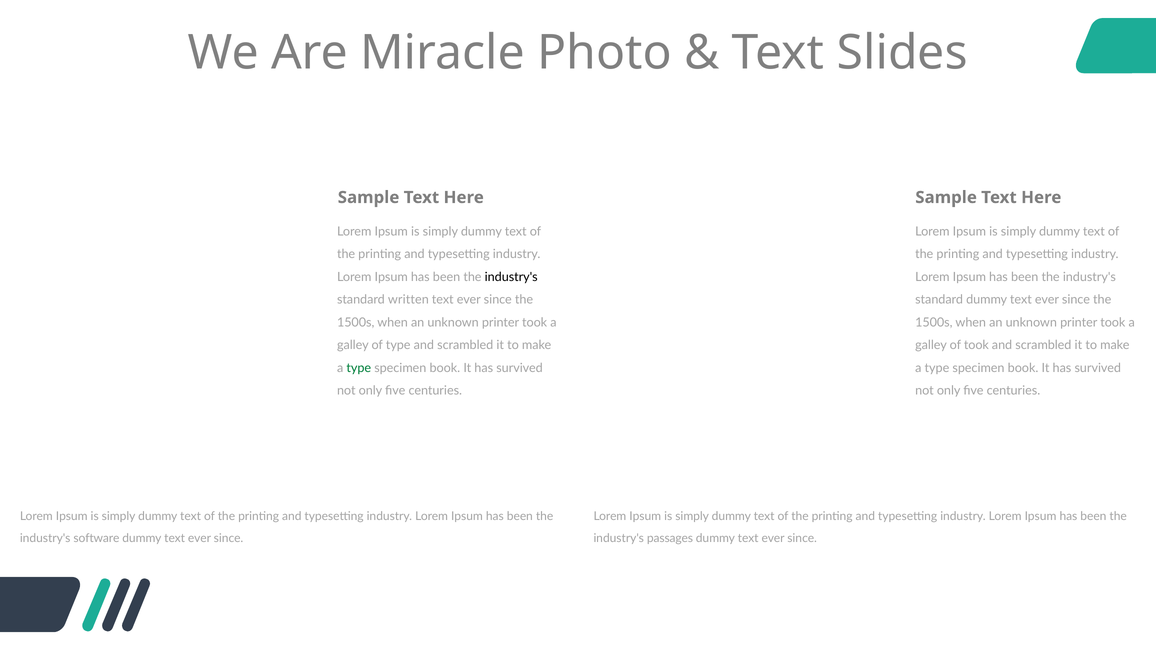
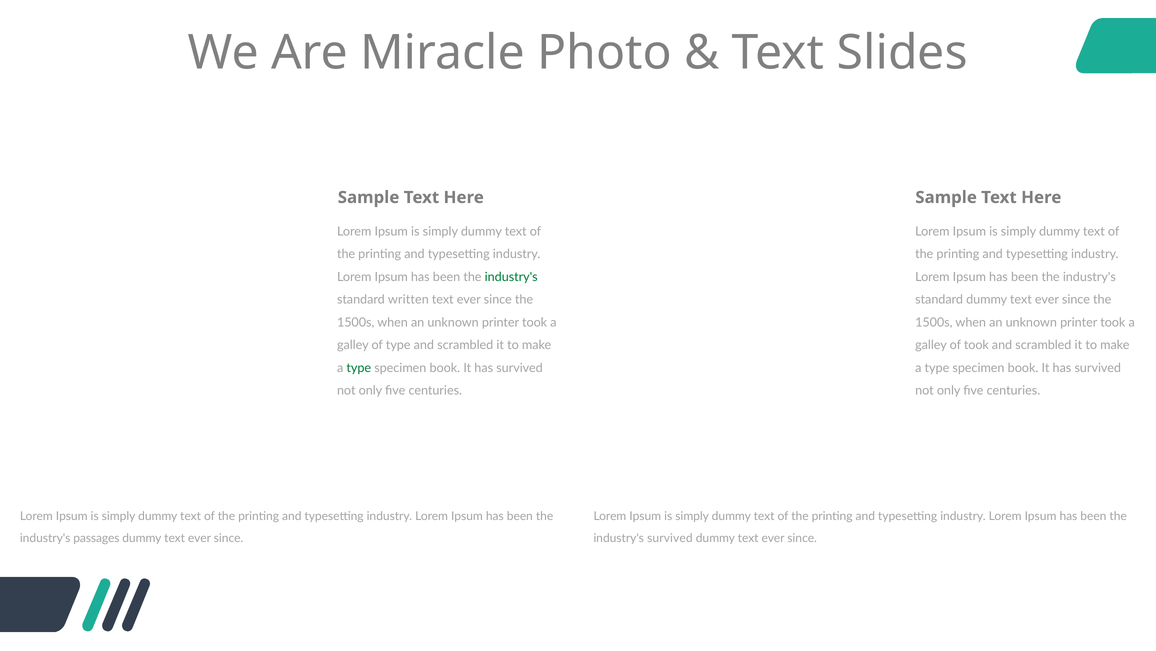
industry's at (511, 277) colour: black -> green
software: software -> passages
industry's passages: passages -> survived
